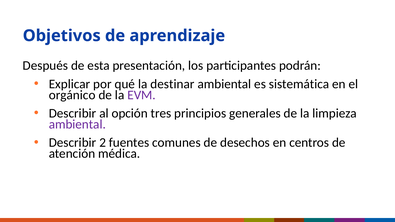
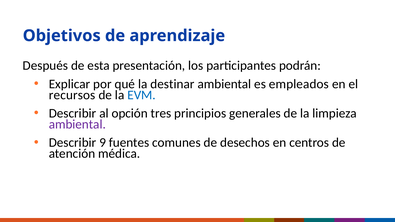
sistemática: sistemática -> empleados
orgánico: orgánico -> recursos
EVM colour: purple -> blue
2: 2 -> 9
